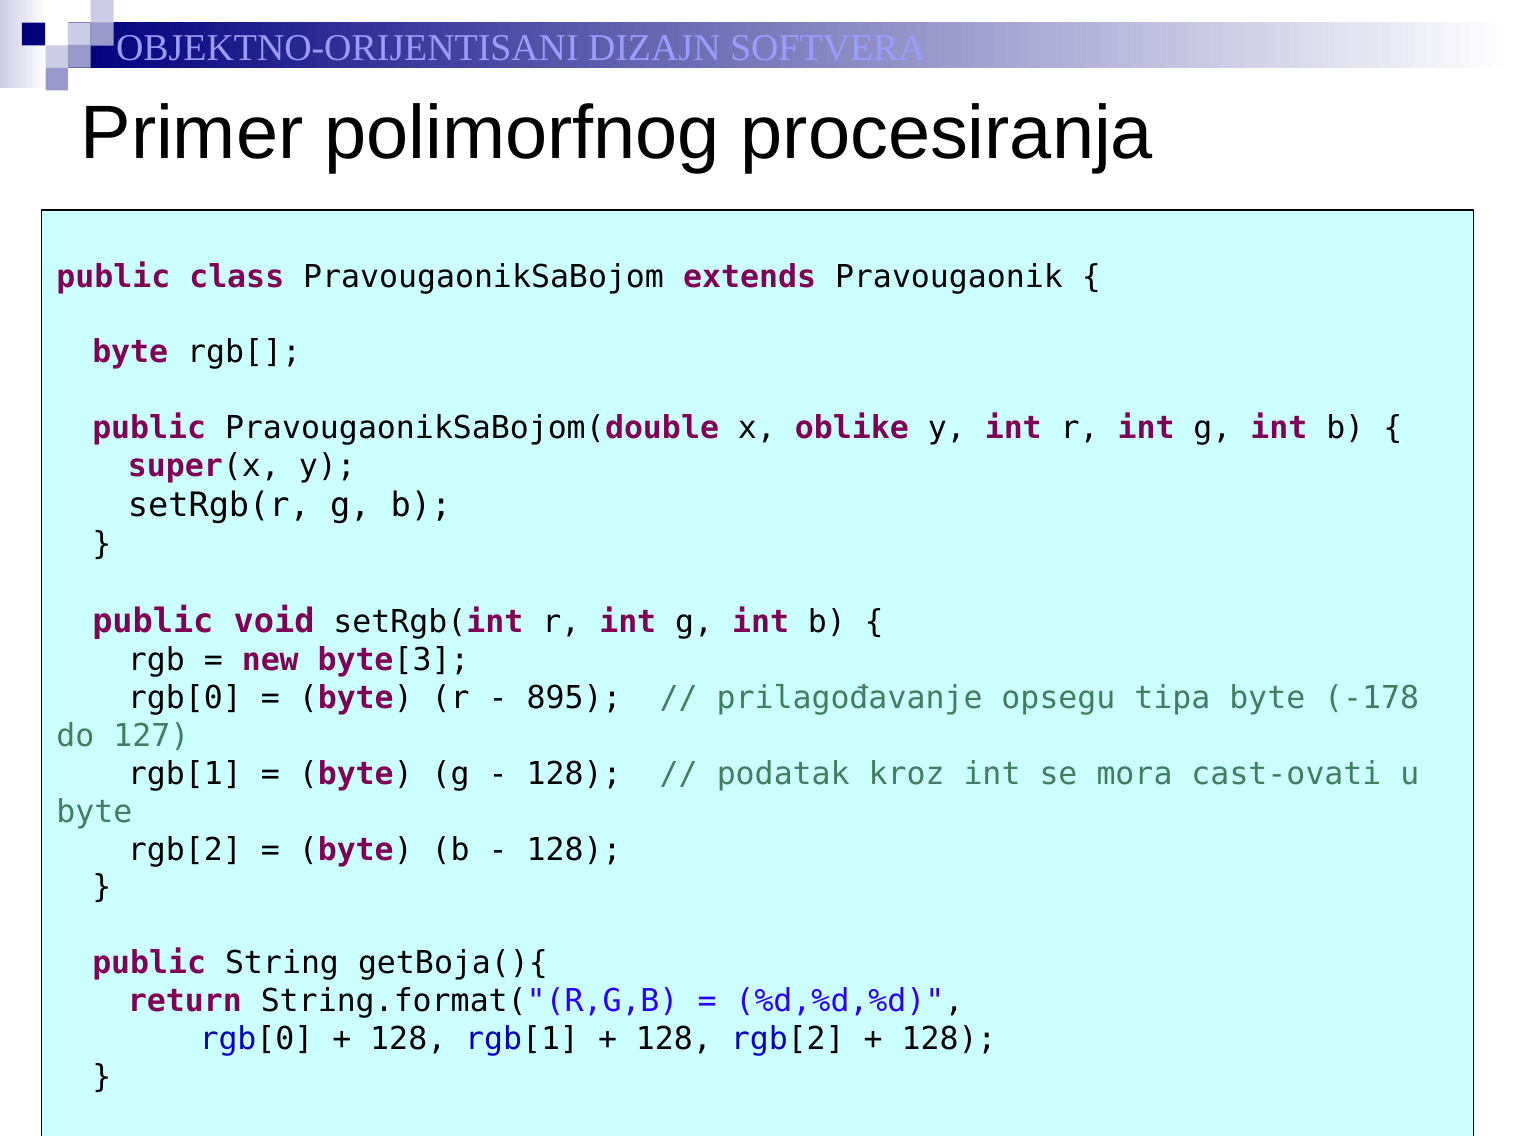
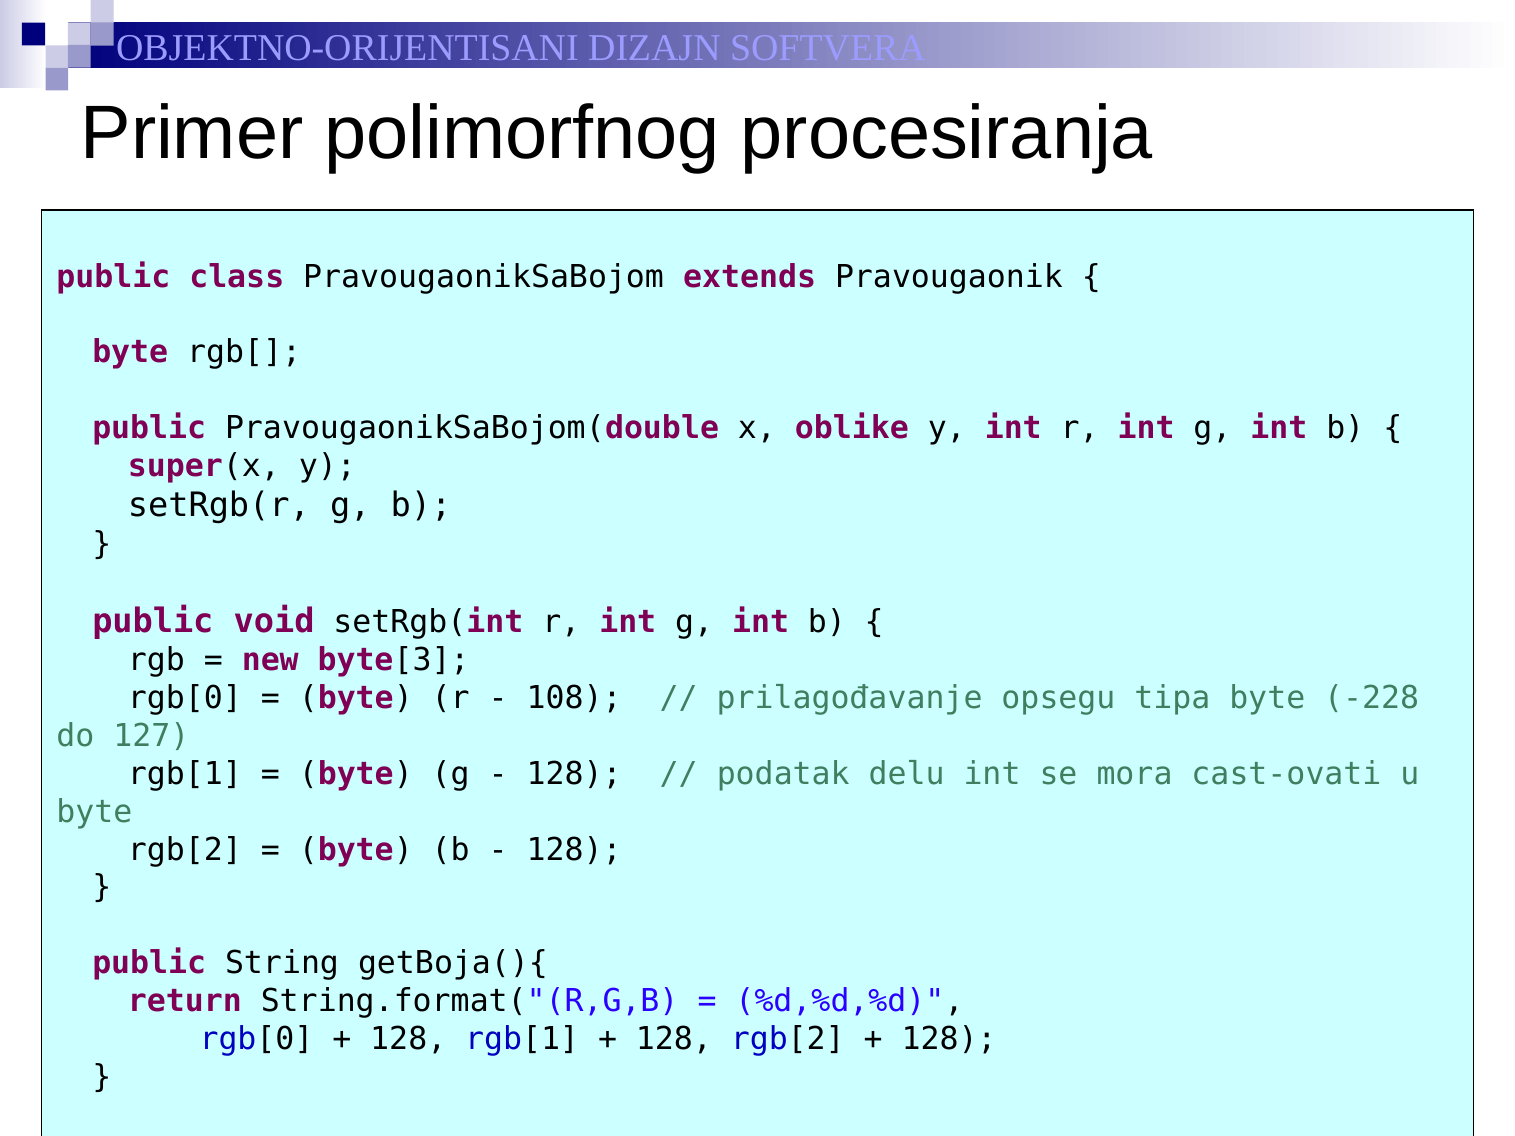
895: 895 -> 108
-178: -178 -> -228
kroz: kroz -> delu
